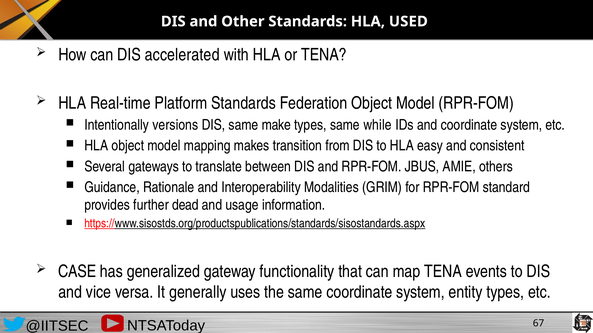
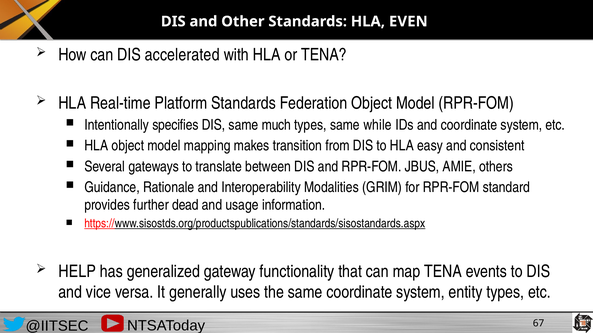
USED: USED -> EVEN
versions: versions -> specifies
make: make -> much
CASE: CASE -> HELP
